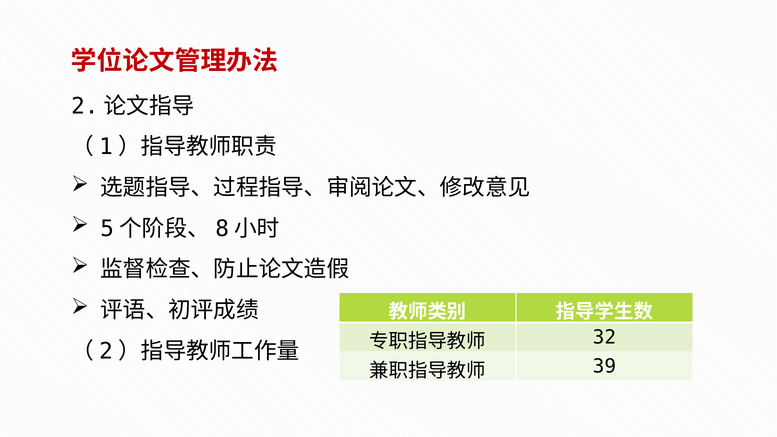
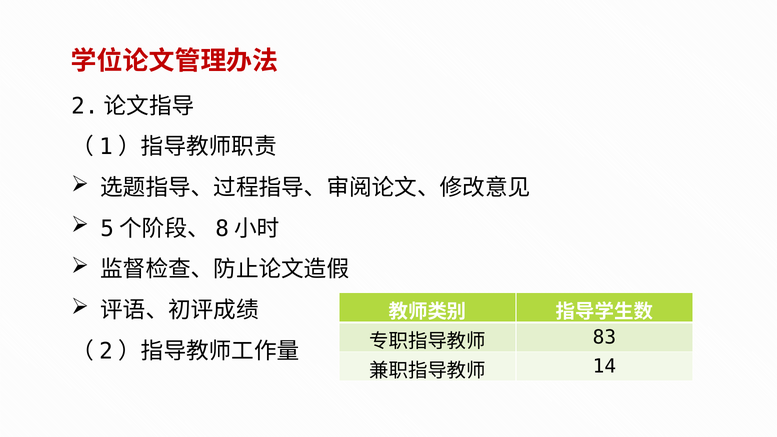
32: 32 -> 83
39: 39 -> 14
